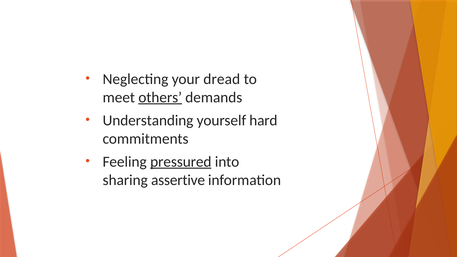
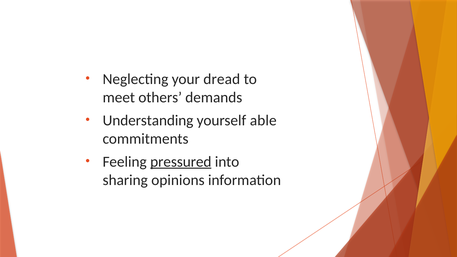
others underline: present -> none
hard: hard -> able
assertive: assertive -> opinions
